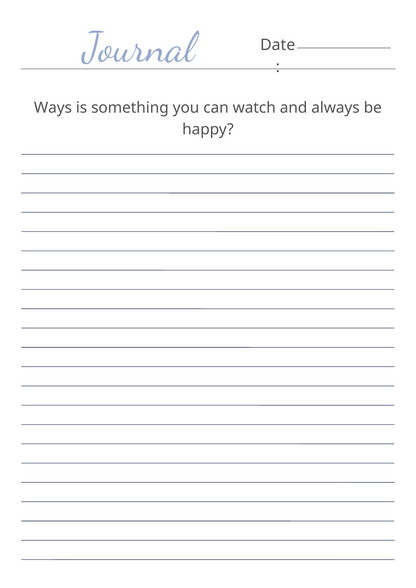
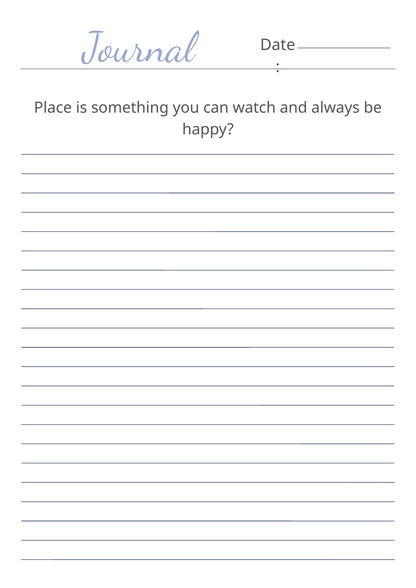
Ways: Ways -> Place
